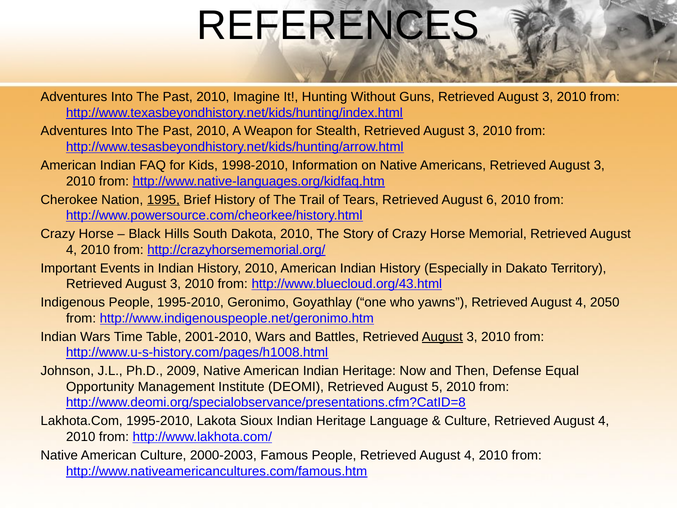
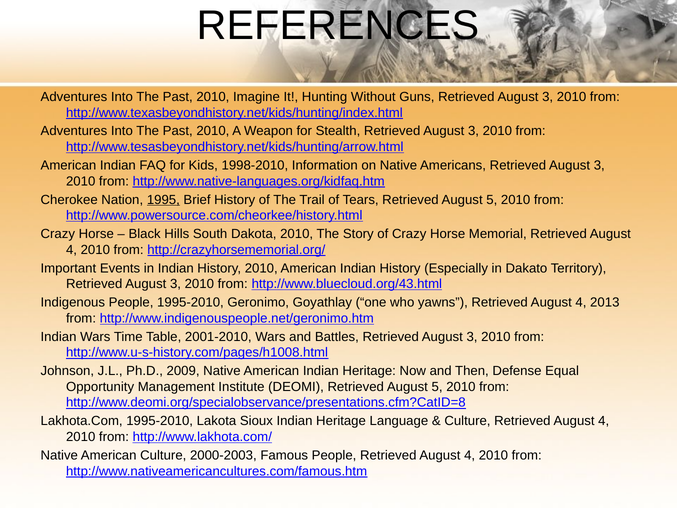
Tears Retrieved August 6: 6 -> 5
2050: 2050 -> 2013
August at (442, 337) underline: present -> none
